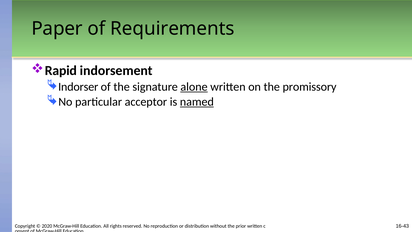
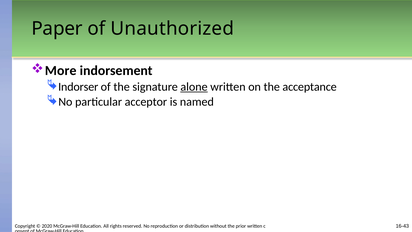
Requirements: Requirements -> Unauthorized
Rapid: Rapid -> More
promissory: promissory -> acceptance
named underline: present -> none
